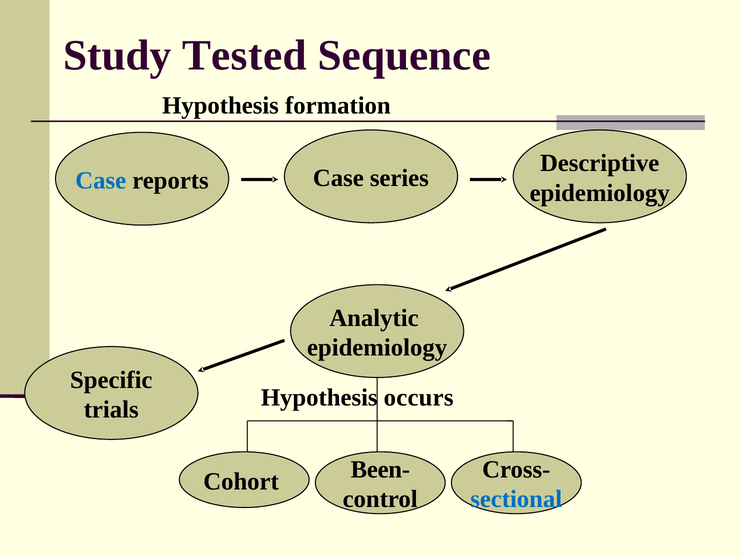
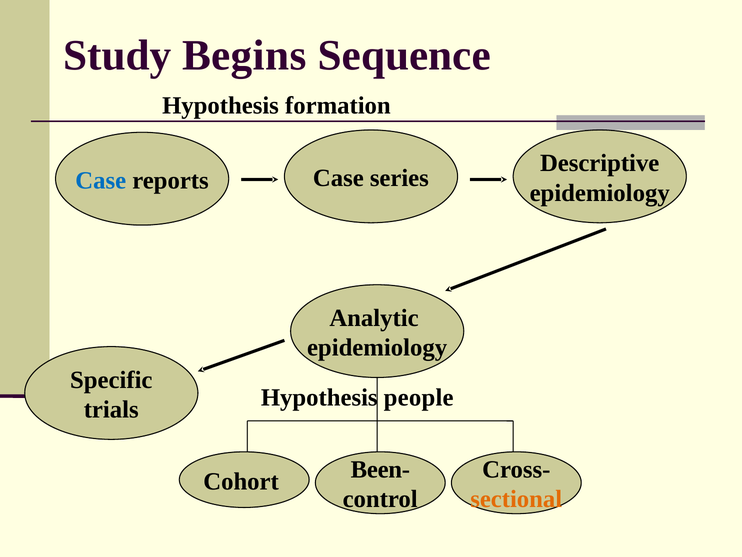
Tested: Tested -> Begins
occurs: occurs -> people
sectional colour: blue -> orange
